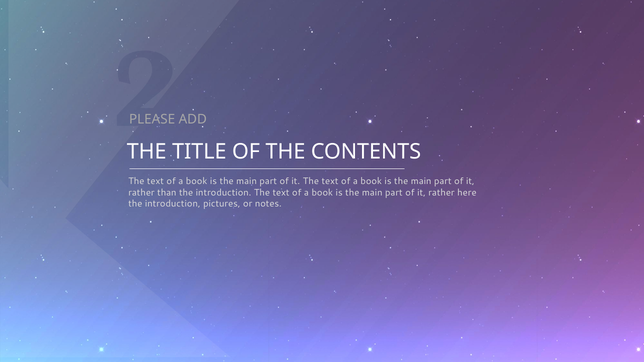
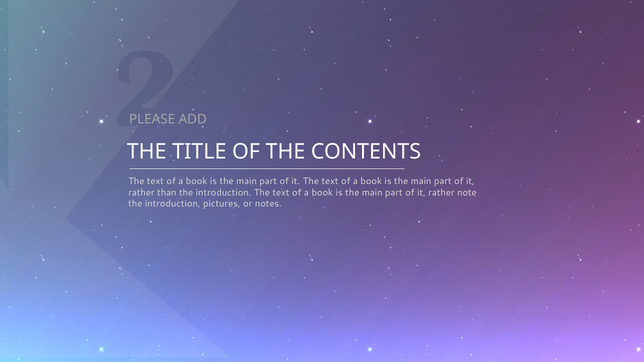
here: here -> note
